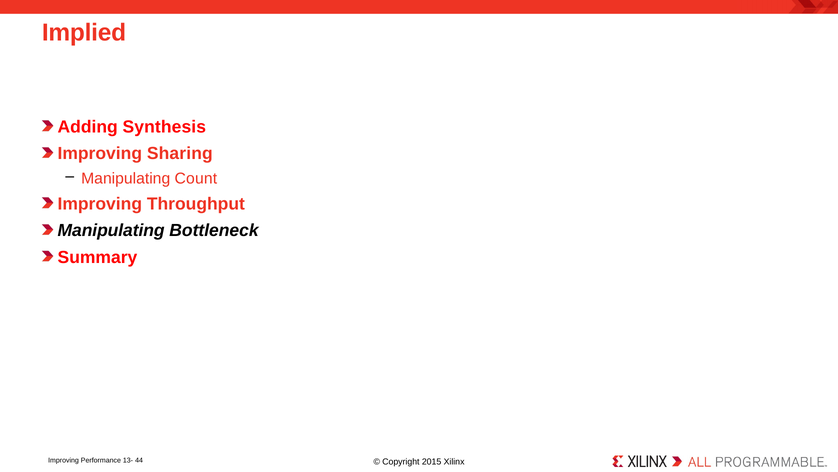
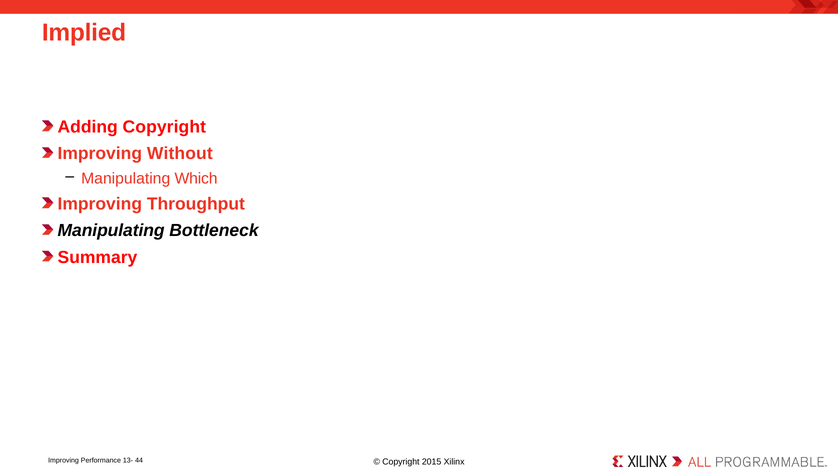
Adding Synthesis: Synthesis -> Copyright
Sharing: Sharing -> Without
Count: Count -> Which
